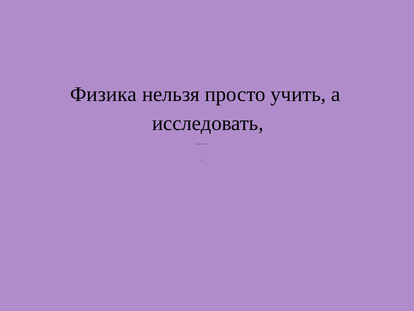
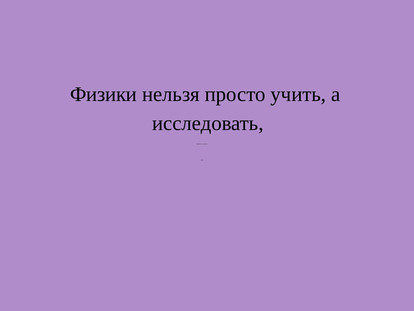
Физика: Физика -> Физики
